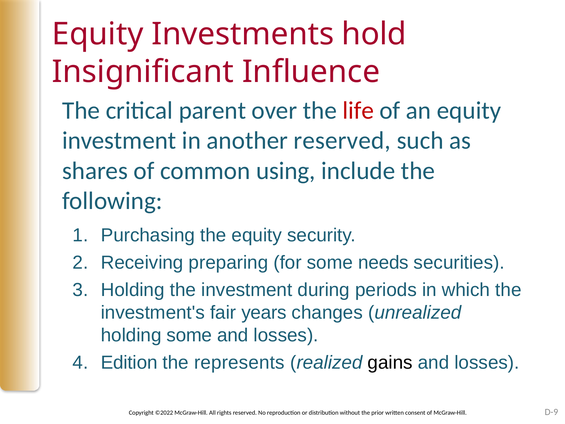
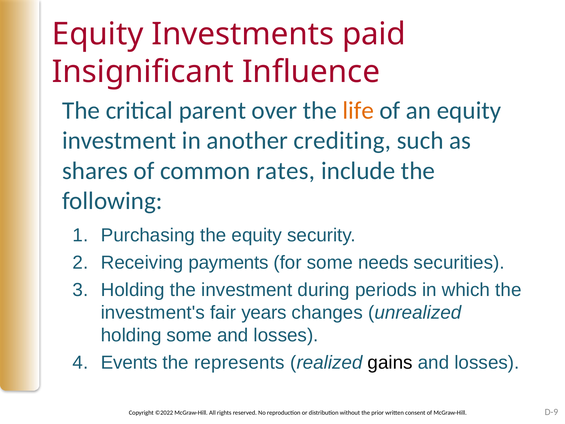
hold: hold -> paid
life colour: red -> orange
another reserved: reserved -> crediting
using: using -> rates
preparing: preparing -> payments
Edition: Edition -> Events
